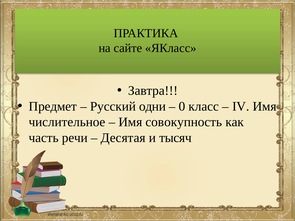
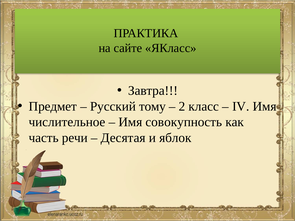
одни: одни -> тому
0: 0 -> 2
тысяч: тысяч -> яблок
